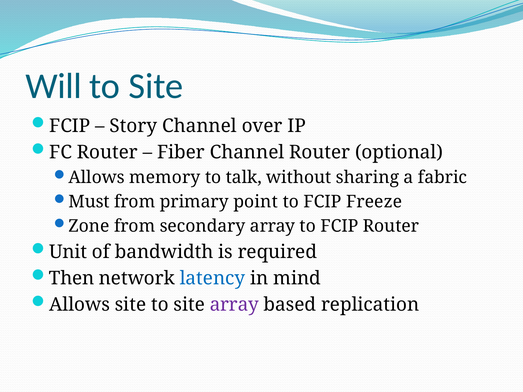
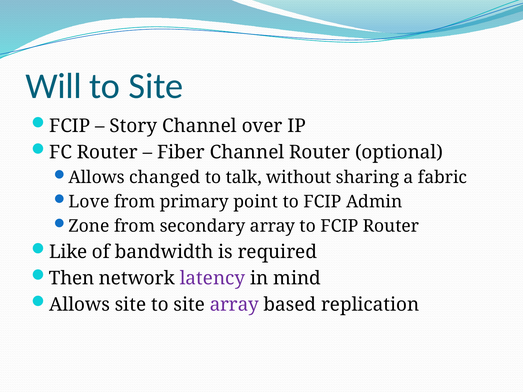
memory: memory -> changed
Must: Must -> Love
Freeze: Freeze -> Admin
Unit: Unit -> Like
latency colour: blue -> purple
